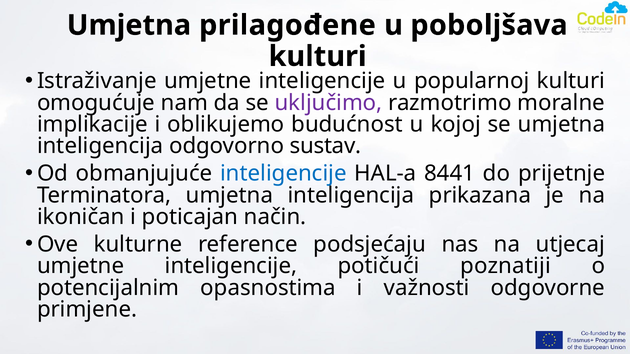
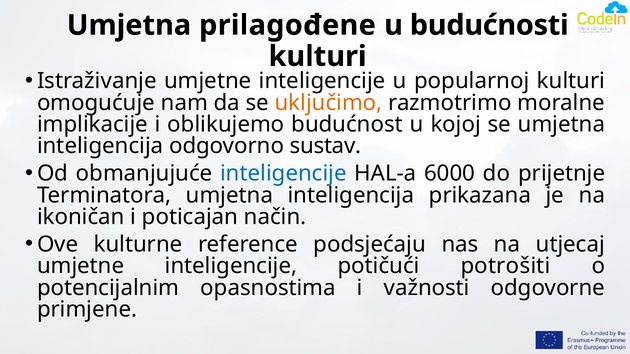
poboljšava: poboljšava -> budućnosti
uključimo colour: purple -> orange
8441: 8441 -> 6000
poznatiji: poznatiji -> potrošiti
